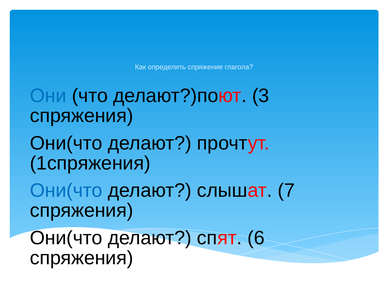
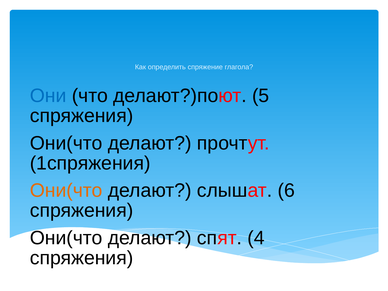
3: 3 -> 5
Они(что at (66, 191) colour: blue -> orange
7: 7 -> 6
6: 6 -> 4
